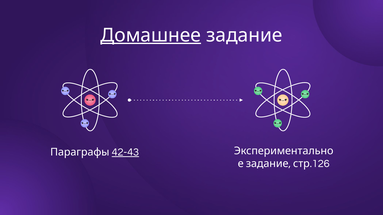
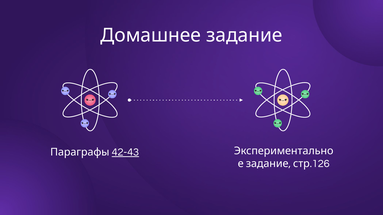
Домашнее underline: present -> none
